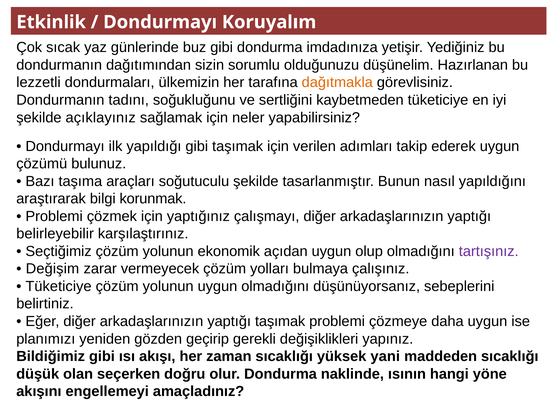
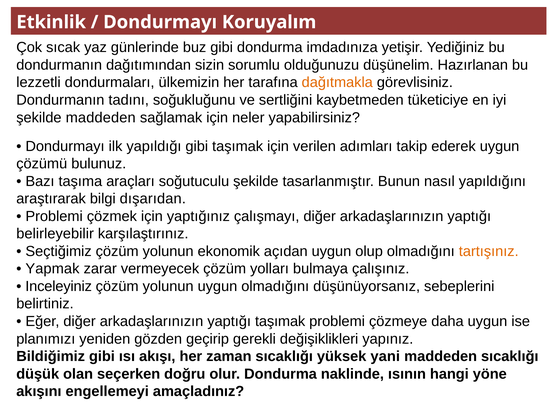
şekilde açıklayınız: açıklayınız -> maddeden
korunmak: korunmak -> dışarıdan
tartışınız colour: purple -> orange
Değişim: Değişim -> Yapmak
Tüketiciye at (59, 286): Tüketiciye -> Inceleyiniz
